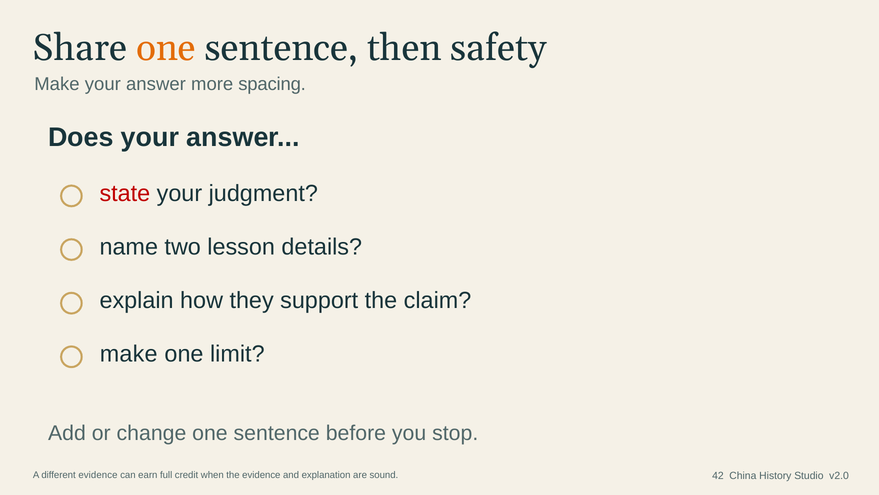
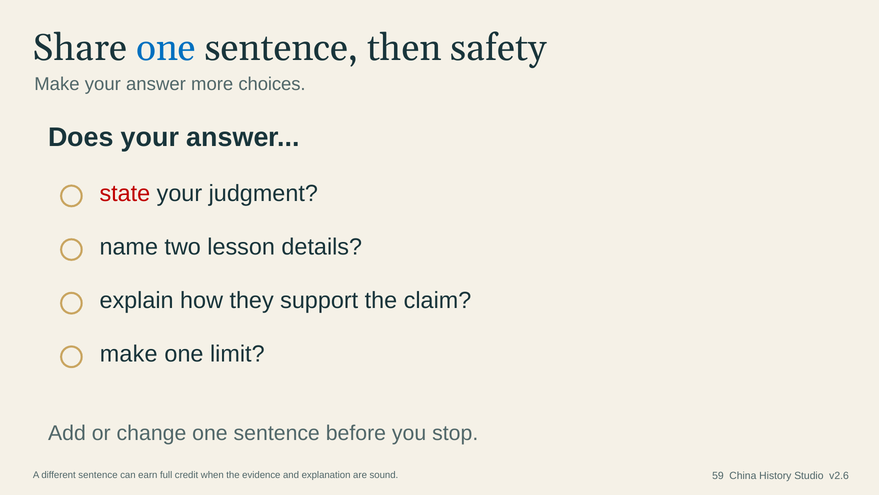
one at (166, 48) colour: orange -> blue
spacing: spacing -> choices
different evidence: evidence -> sentence
42: 42 -> 59
v2.0: v2.0 -> v2.6
